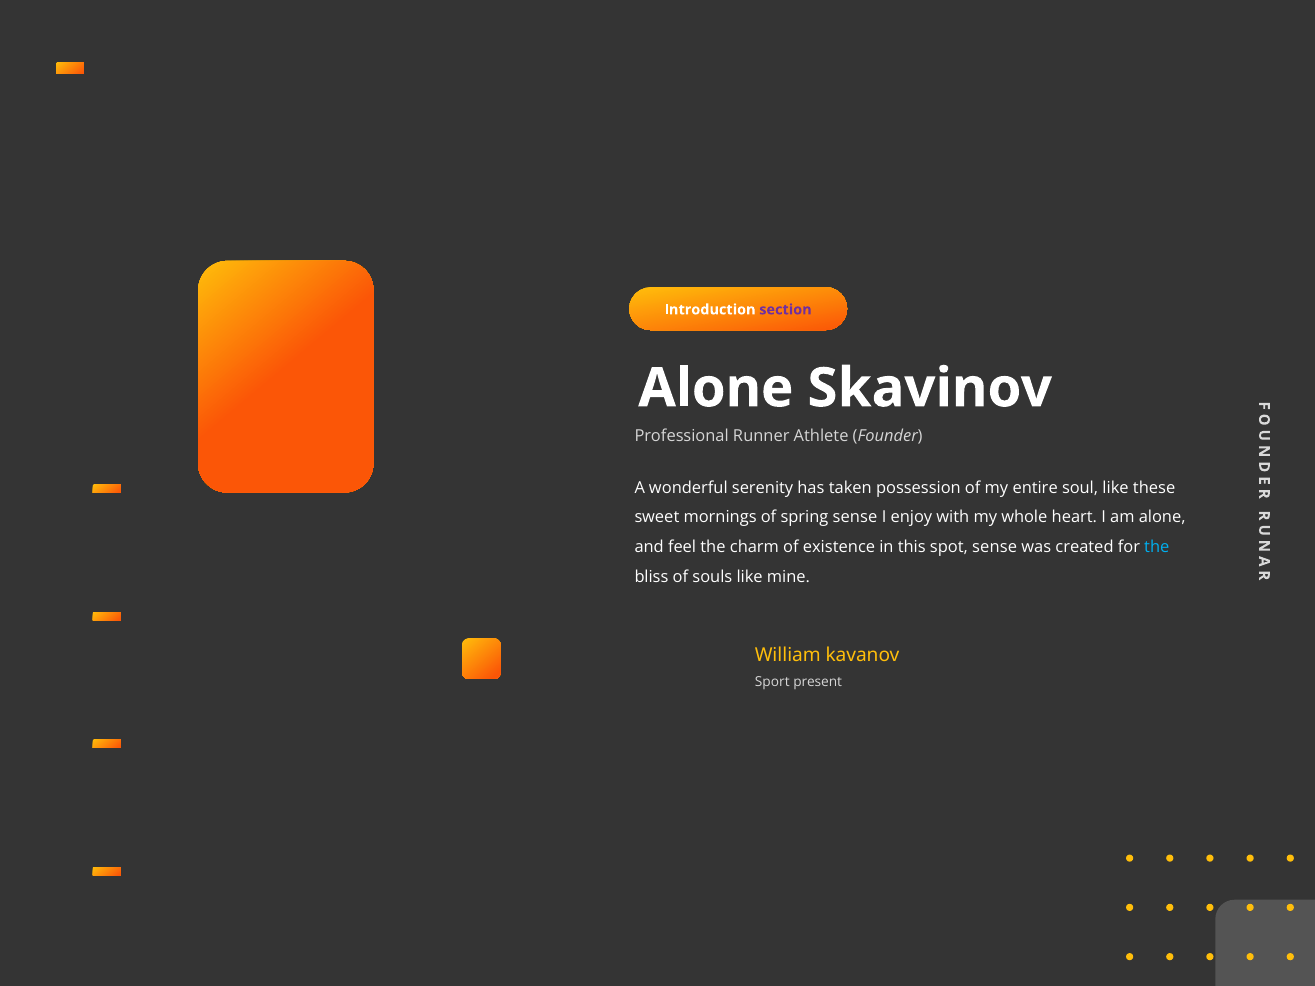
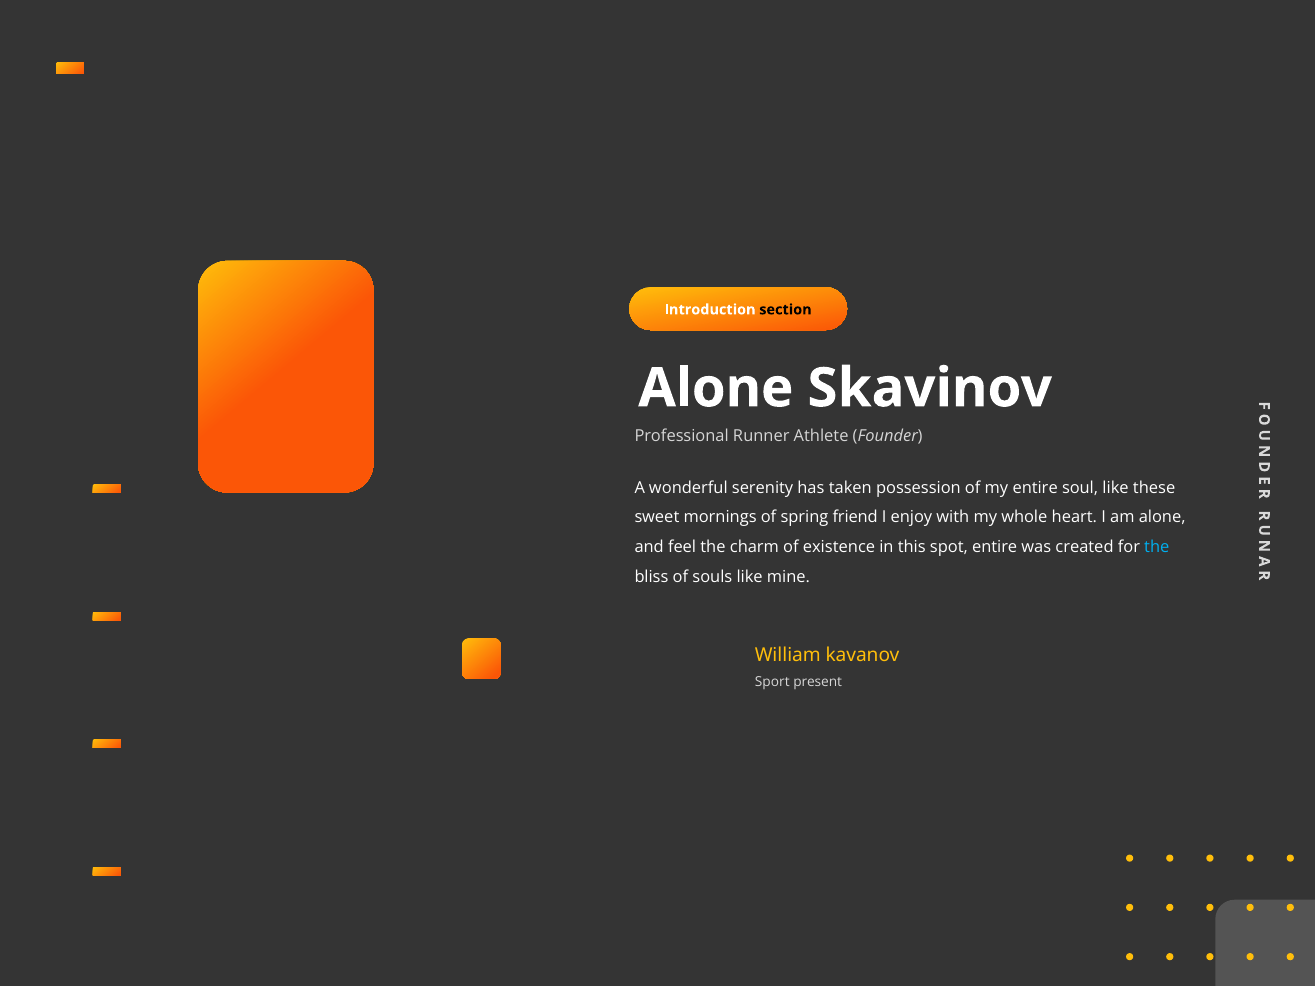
section colour: purple -> black
spring sense: sense -> friend
spot sense: sense -> entire
